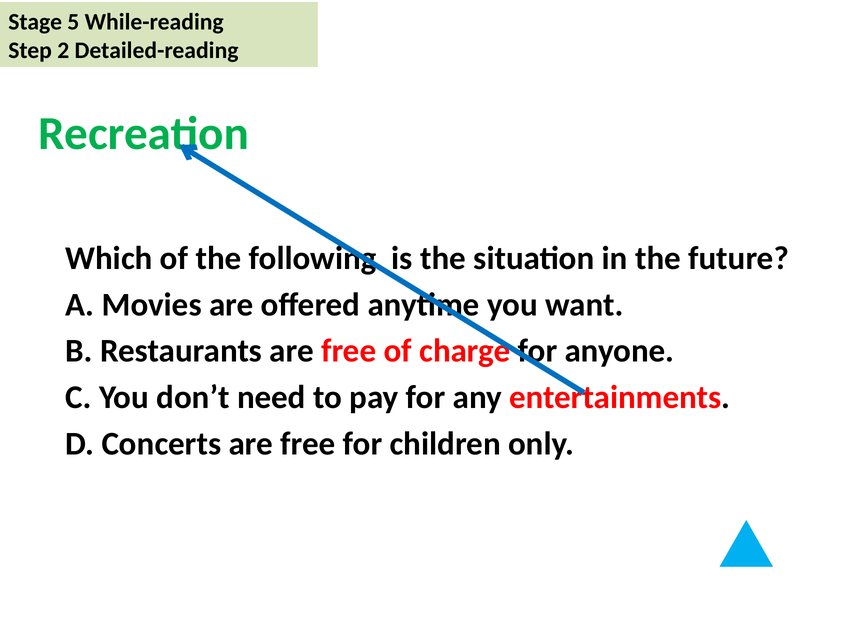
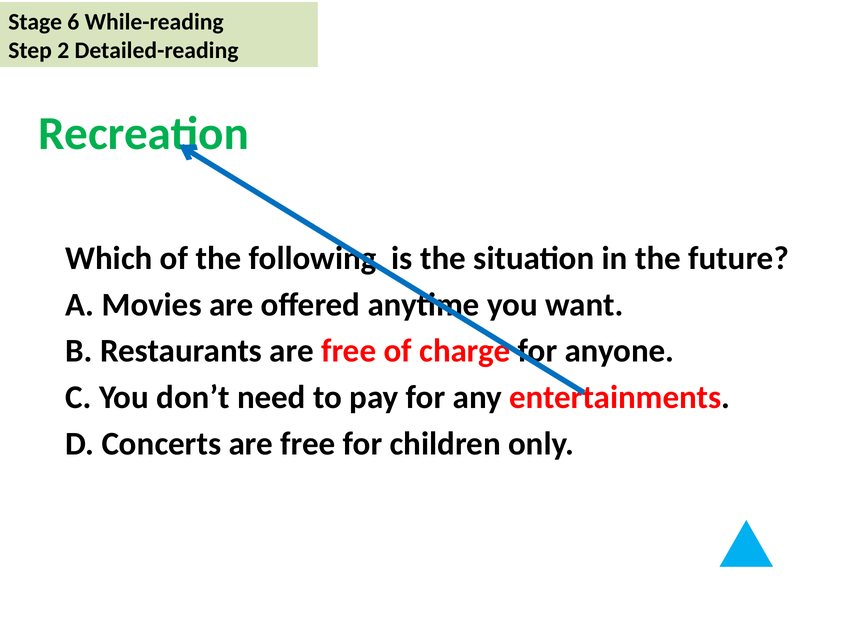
5: 5 -> 6
